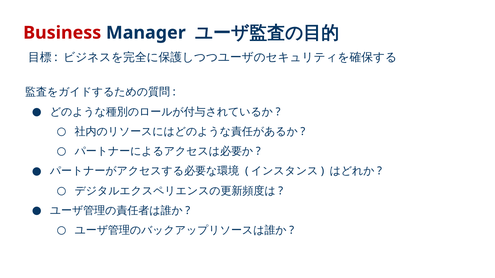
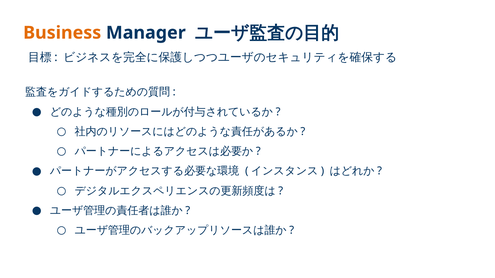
Business colour: red -> orange
